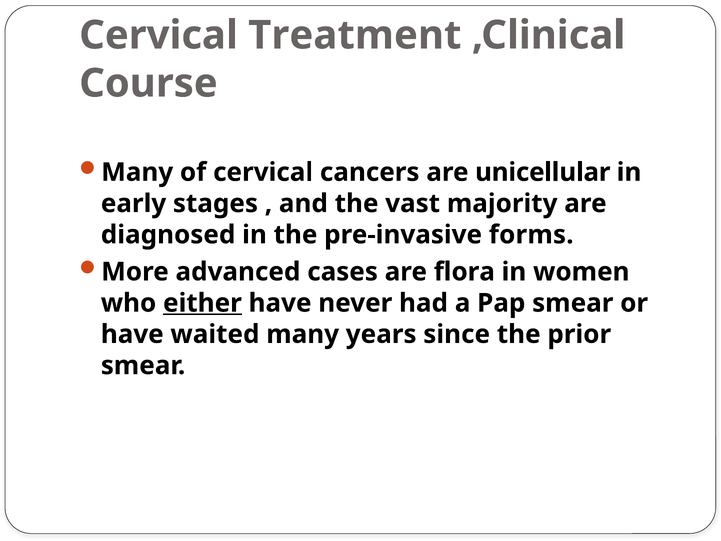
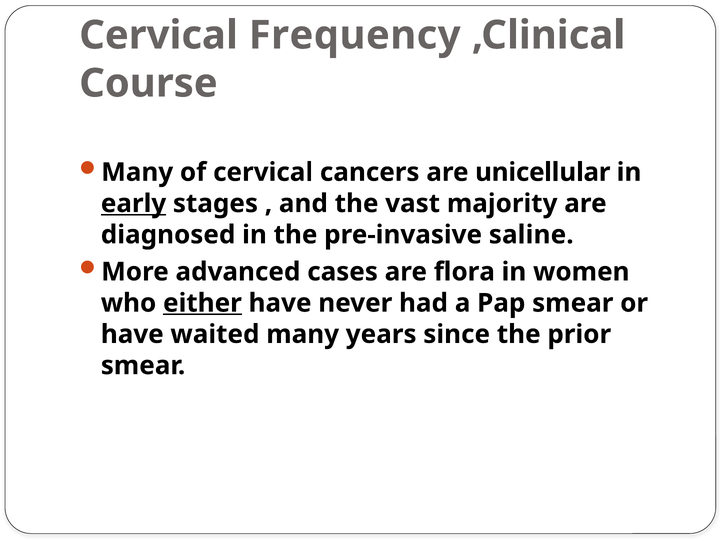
Treatment: Treatment -> Frequency
early underline: none -> present
forms: forms -> saline
